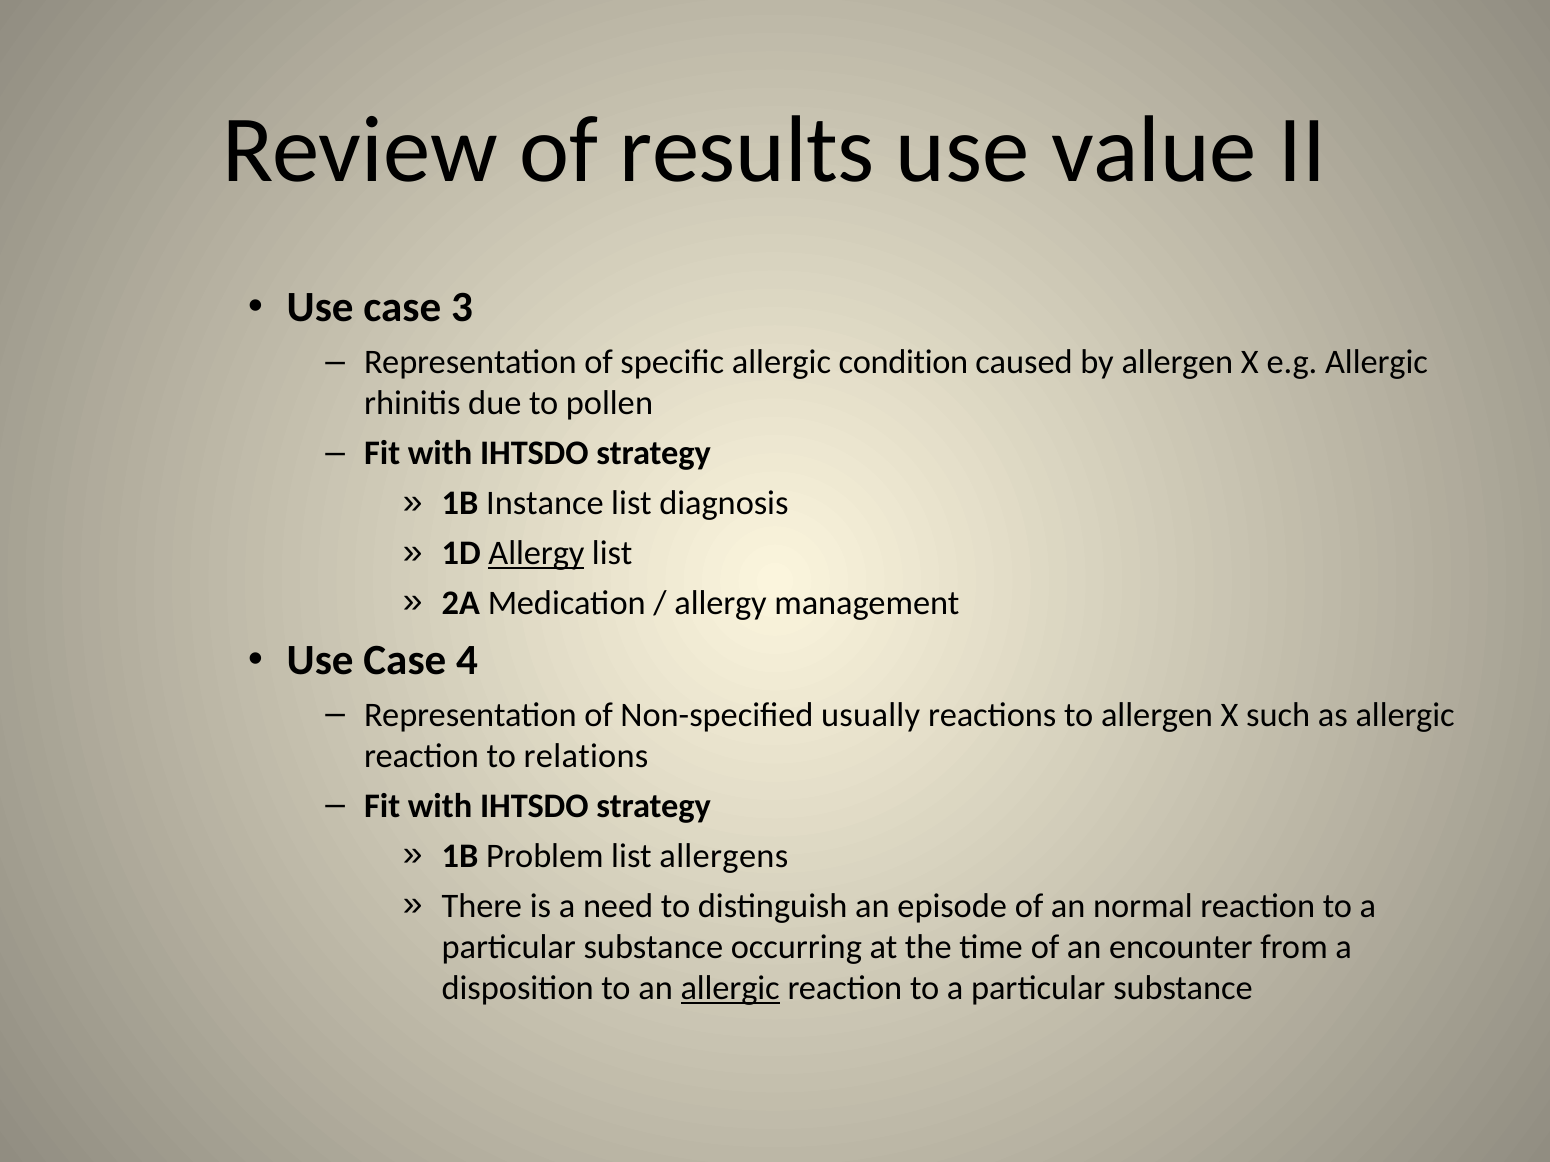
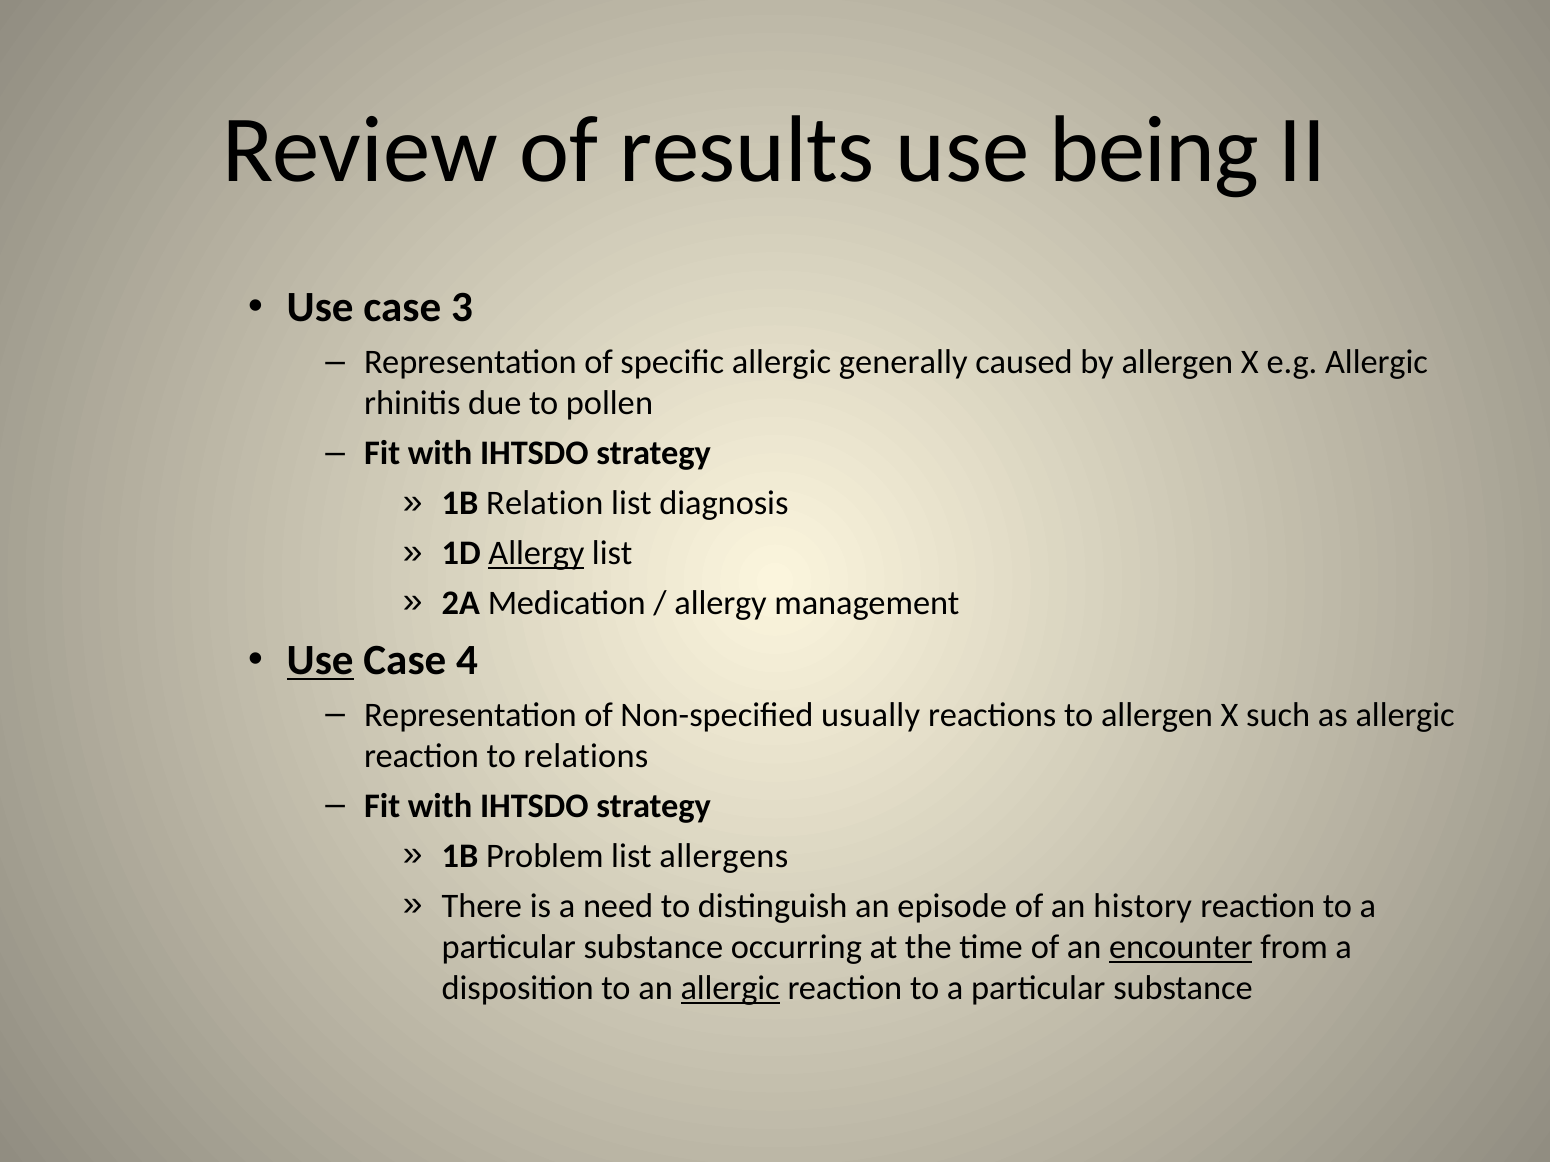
value: value -> being
condition: condition -> generally
Instance: Instance -> Relation
Use at (320, 661) underline: none -> present
normal: normal -> history
encounter underline: none -> present
